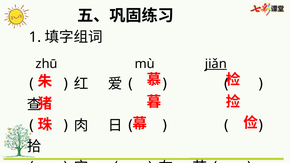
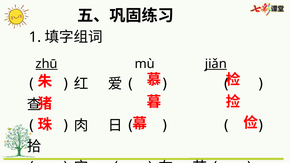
zhū underline: none -> present
